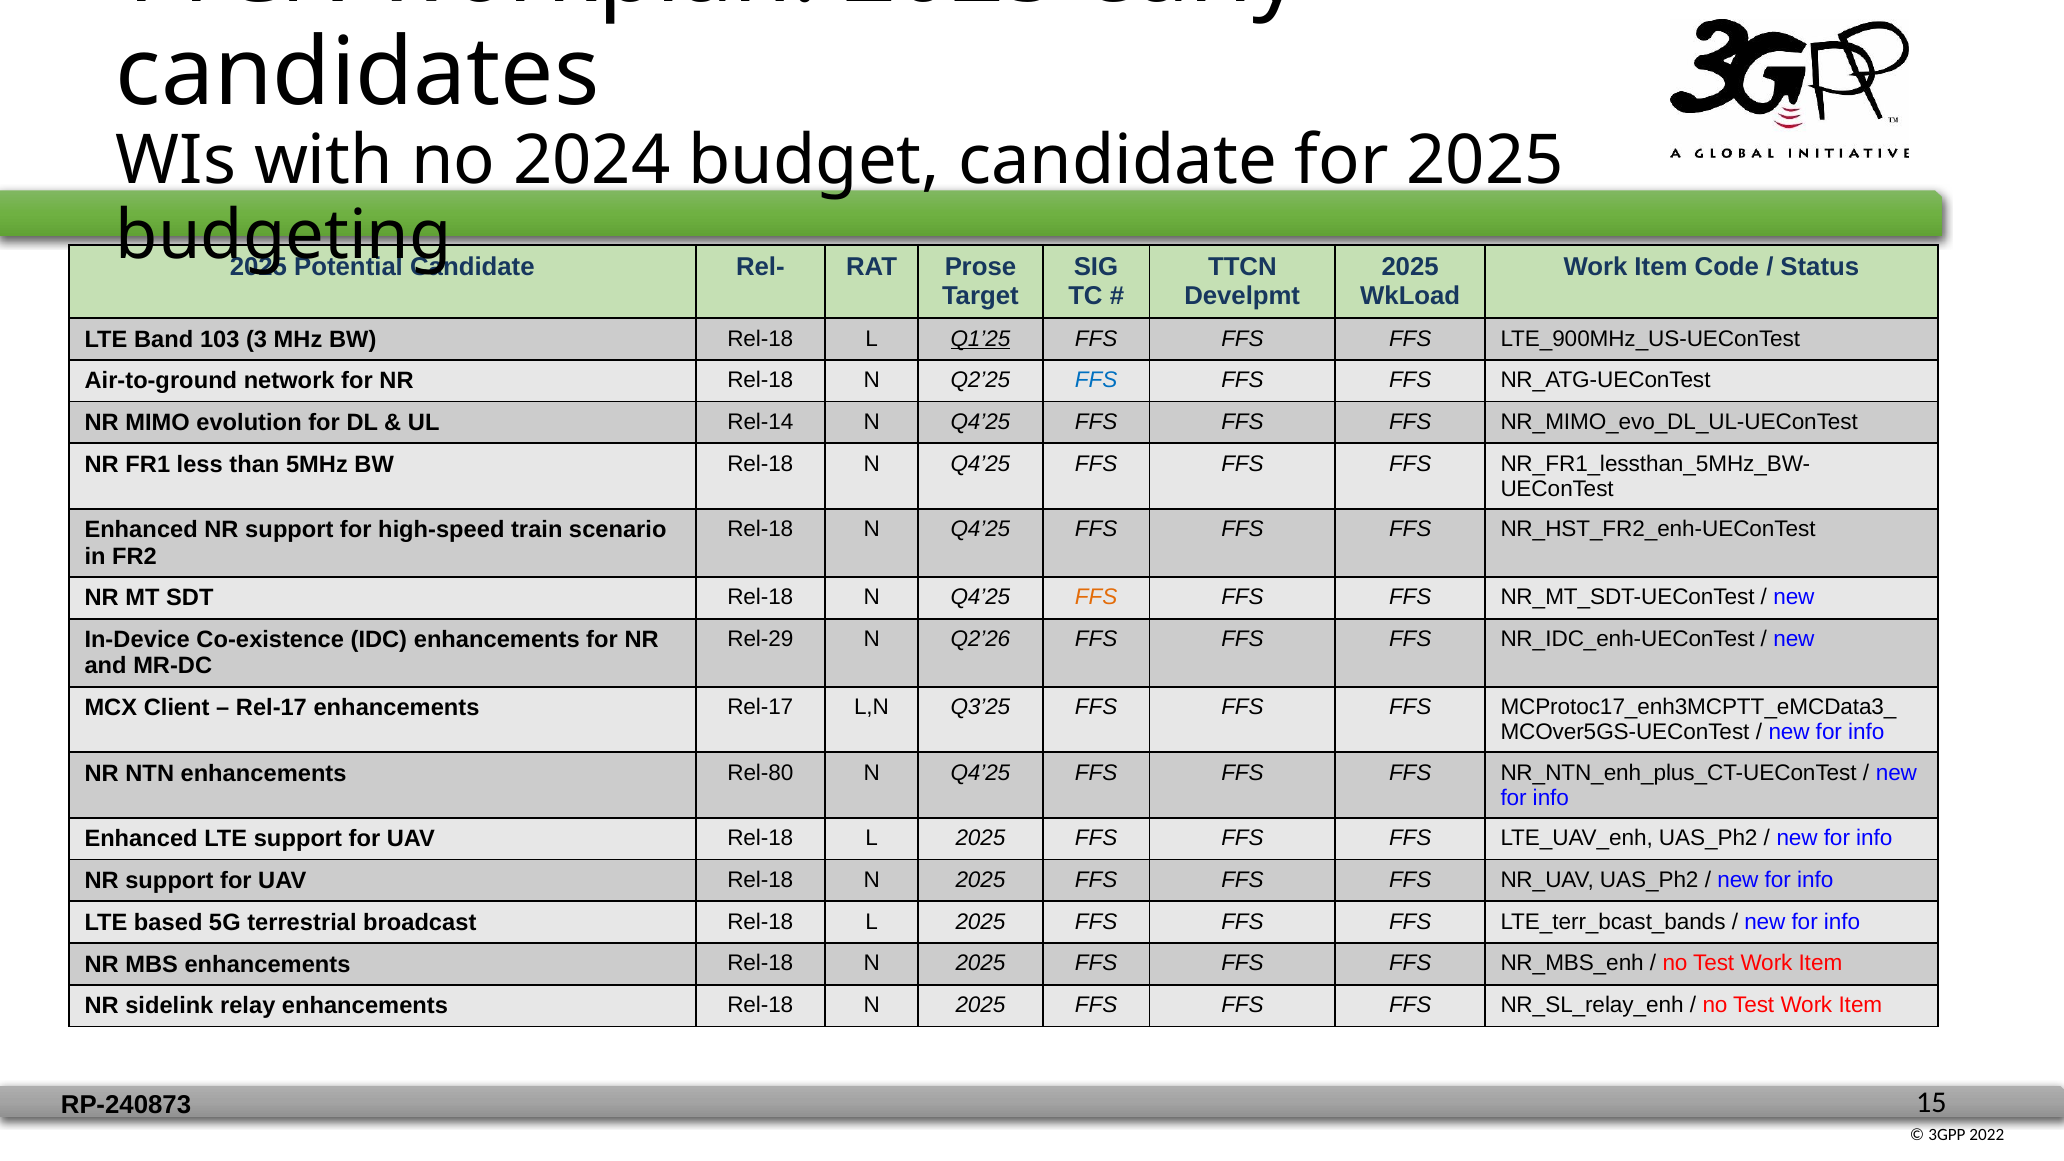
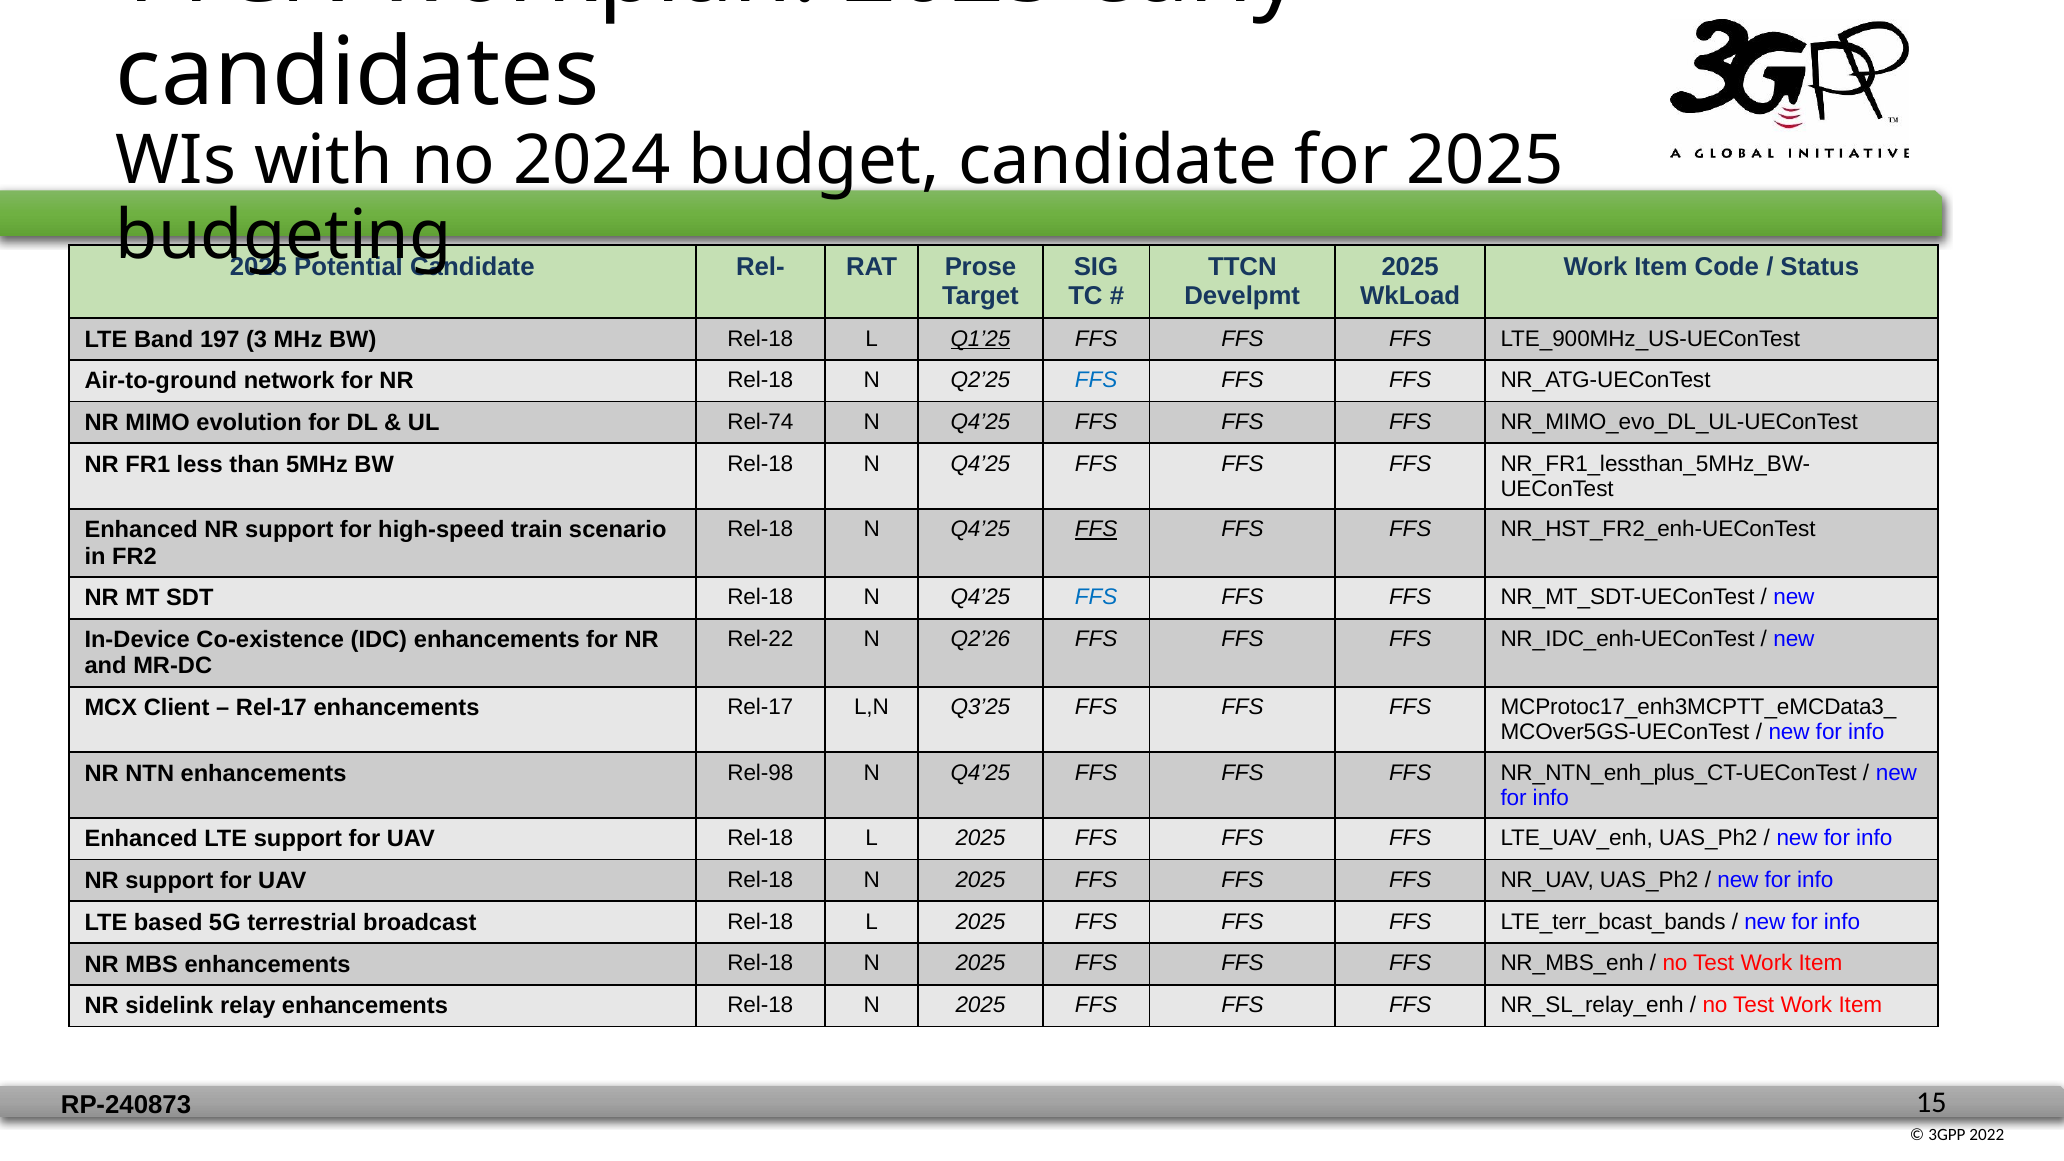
103: 103 -> 197
Rel-14: Rel-14 -> Rel-74
FFS at (1096, 529) underline: none -> present
FFS at (1096, 597) colour: orange -> blue
Rel-29: Rel-29 -> Rel-22
Rel-80: Rel-80 -> Rel-98
